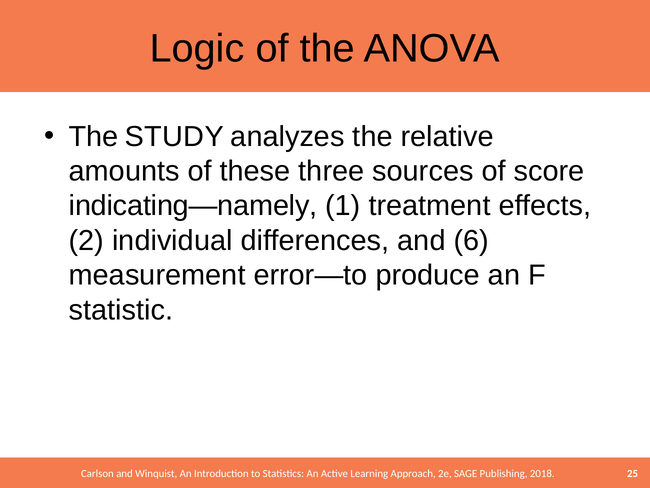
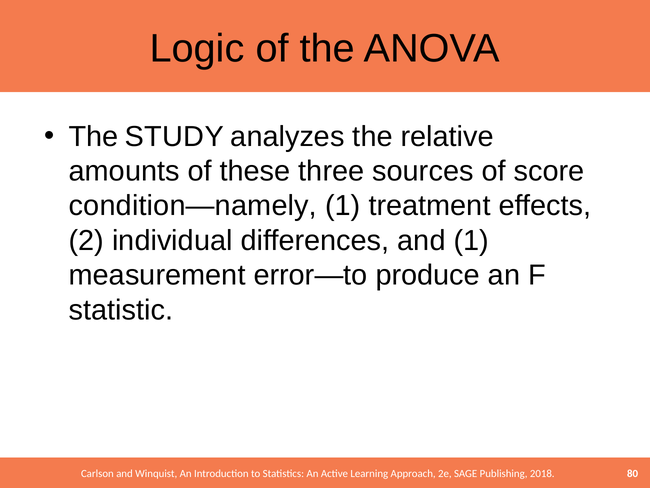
indicating—namely: indicating—namely -> condition—namely
and 6: 6 -> 1
25: 25 -> 80
